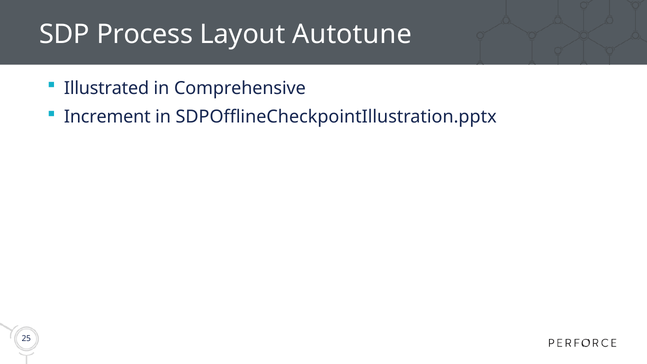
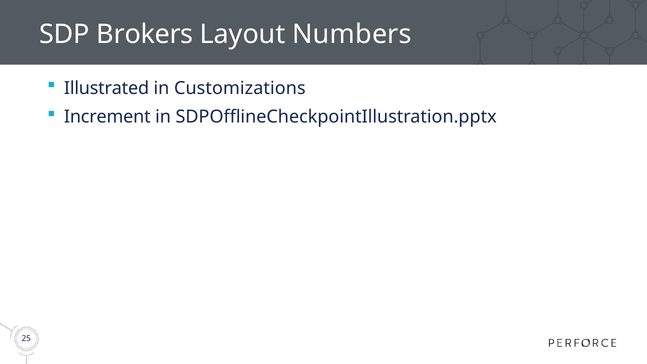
Process: Process -> Brokers
Autotune: Autotune -> Numbers
Comprehensive: Comprehensive -> Customizations
